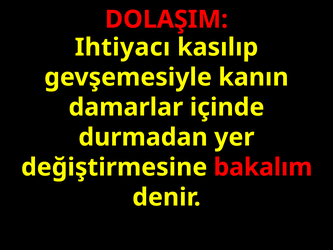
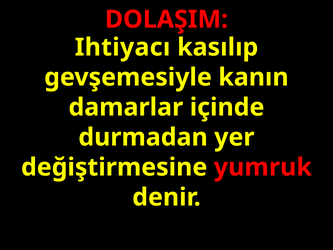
bakalım: bakalım -> yumruk
